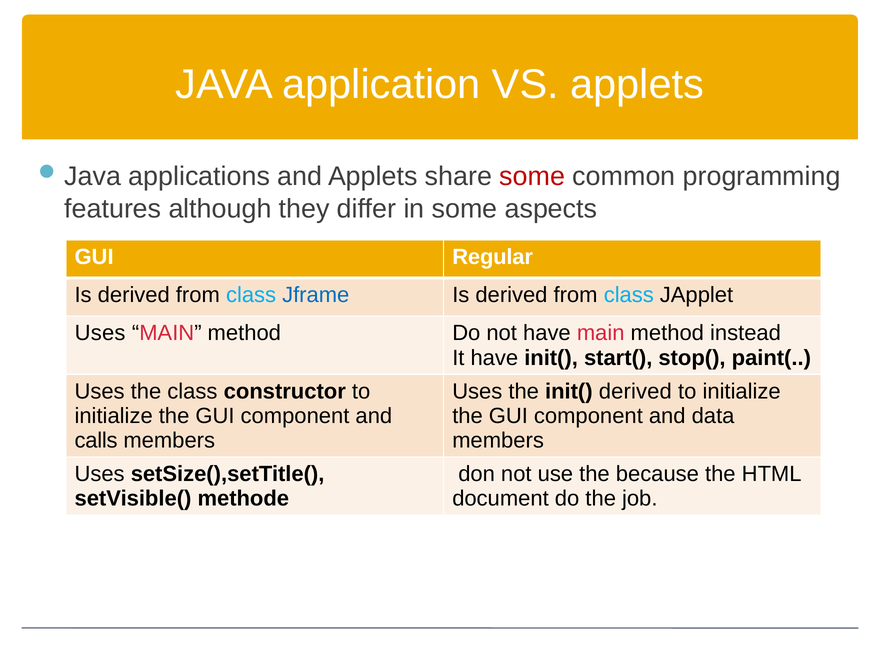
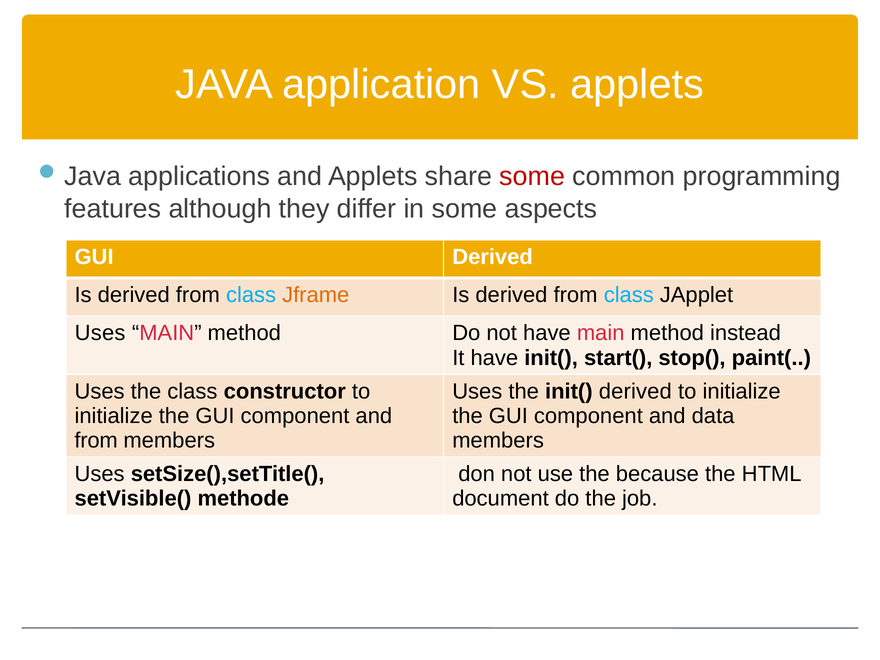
GUI Regular: Regular -> Derived
Jframe colour: blue -> orange
calls at (96, 441): calls -> from
